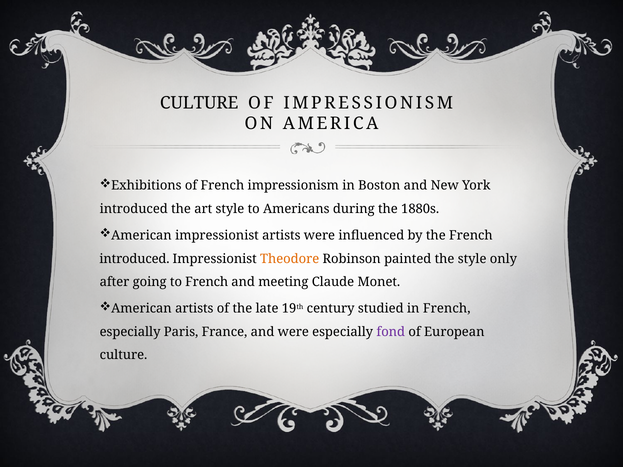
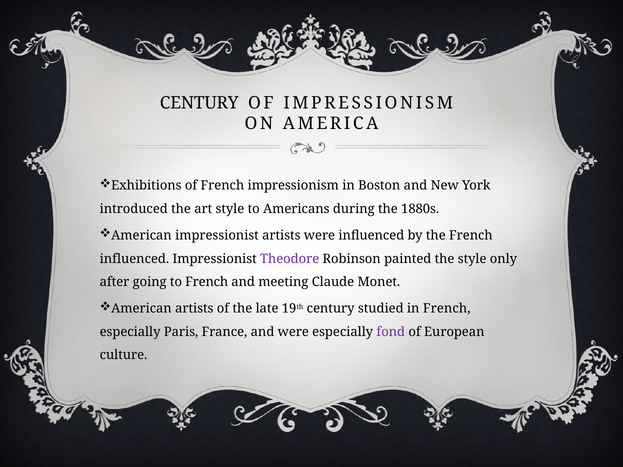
CULTURE at (199, 103): CULTURE -> CENTURY
introduced at (135, 259): introduced -> influenced
Theodore colour: orange -> purple
